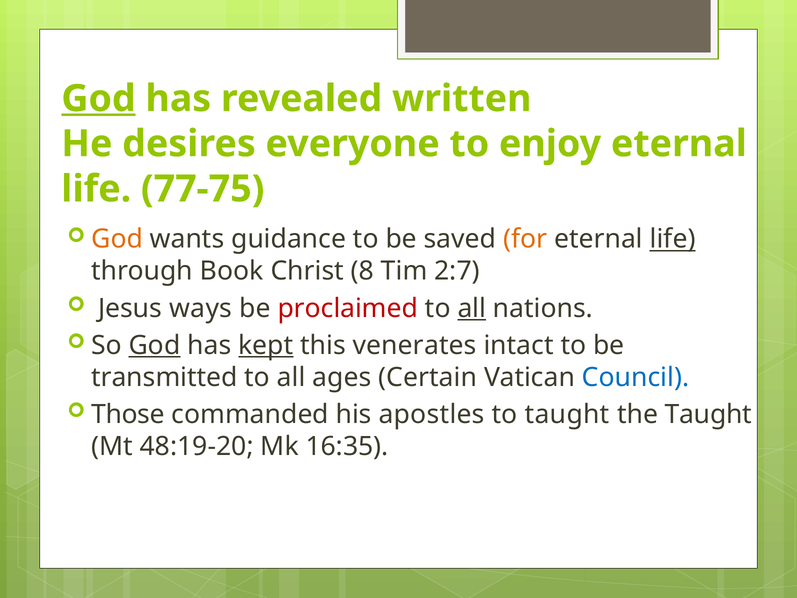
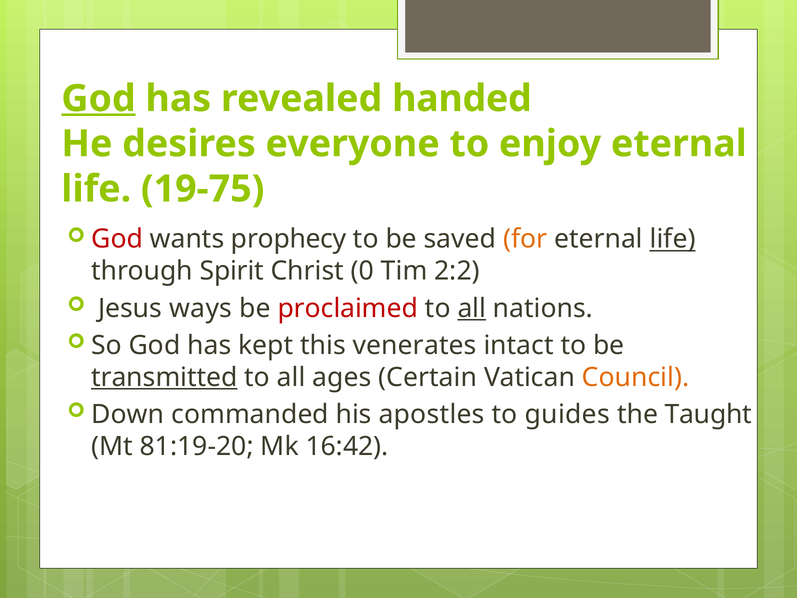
written: written -> handed
77-75: 77-75 -> 19-75
God at (117, 239) colour: orange -> red
guidance: guidance -> prophecy
Book: Book -> Spirit
8: 8 -> 0
2:7: 2:7 -> 2:2
God at (155, 345) underline: present -> none
kept underline: present -> none
transmitted underline: none -> present
Council colour: blue -> orange
Those: Those -> Down
to taught: taught -> guides
48:19-20: 48:19-20 -> 81:19-20
16:35: 16:35 -> 16:42
